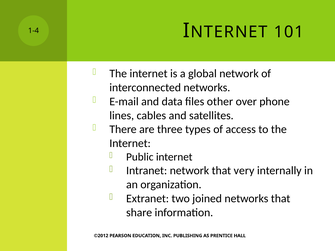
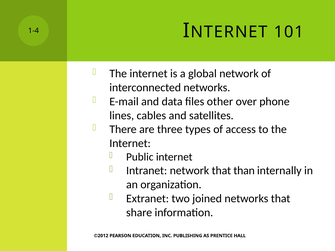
very: very -> than
